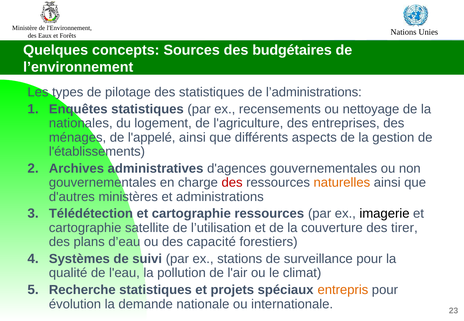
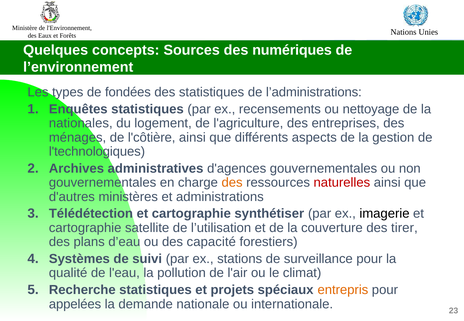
budgétaires: budgétaires -> numériques
pilotage: pilotage -> fondées
l'appelé: l'appelé -> l'côtière
l'établissements: l'établissements -> l'technologiques
des at (232, 183) colour: red -> orange
naturelles colour: orange -> red
cartographie ressources: ressources -> synthétiser
évolution: évolution -> appelées
